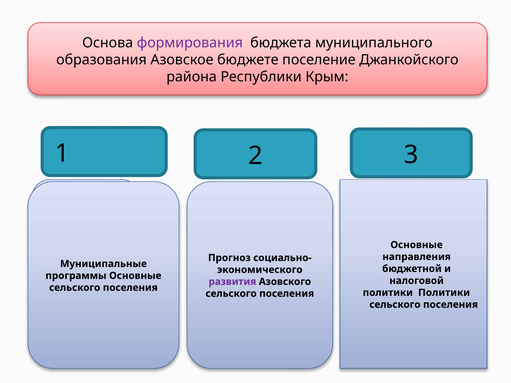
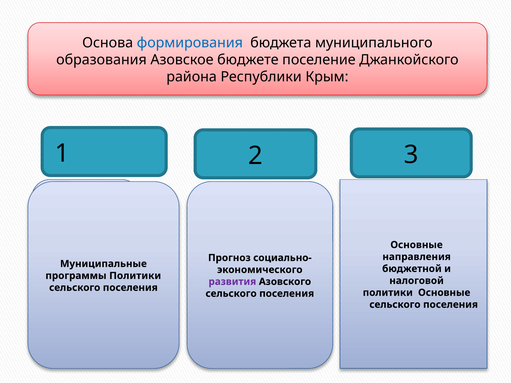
формирования colour: purple -> blue
Основные at (135, 276): Основные -> Политики
политики Политики: Политики -> Основные
